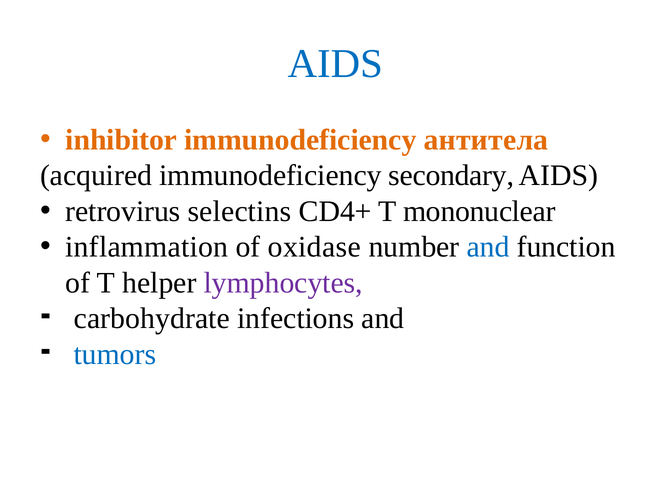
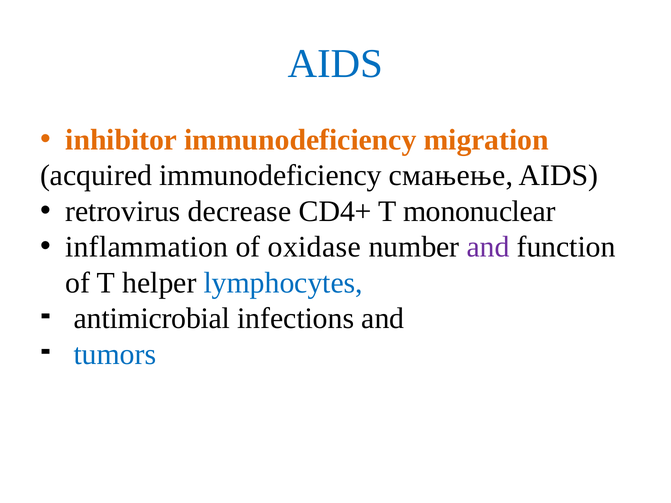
антитела: антитела -> migration
secondary: secondary -> смањење
selectins: selectins -> decrease
and at (488, 247) colour: blue -> purple
lymphocytes colour: purple -> blue
carbohydrate: carbohydrate -> antimicrobial
